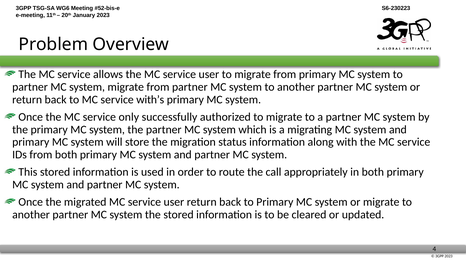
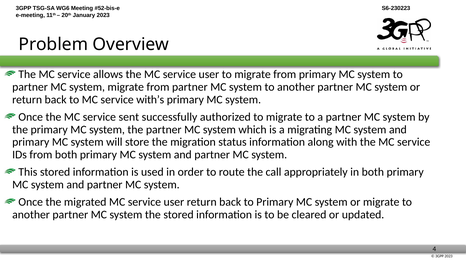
only: only -> sent
